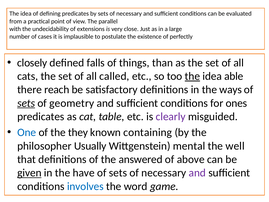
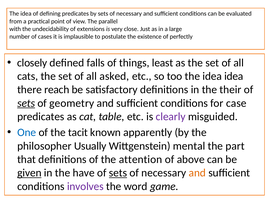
than: than -> least
called: called -> asked
the at (192, 76) underline: present -> none
idea able: able -> idea
ways: ways -> their
ones: ones -> case
they: they -> tacit
containing: containing -> apparently
well: well -> part
answered: answered -> attention
sets at (118, 173) underline: none -> present
and at (197, 173) colour: purple -> orange
involves colour: blue -> purple
